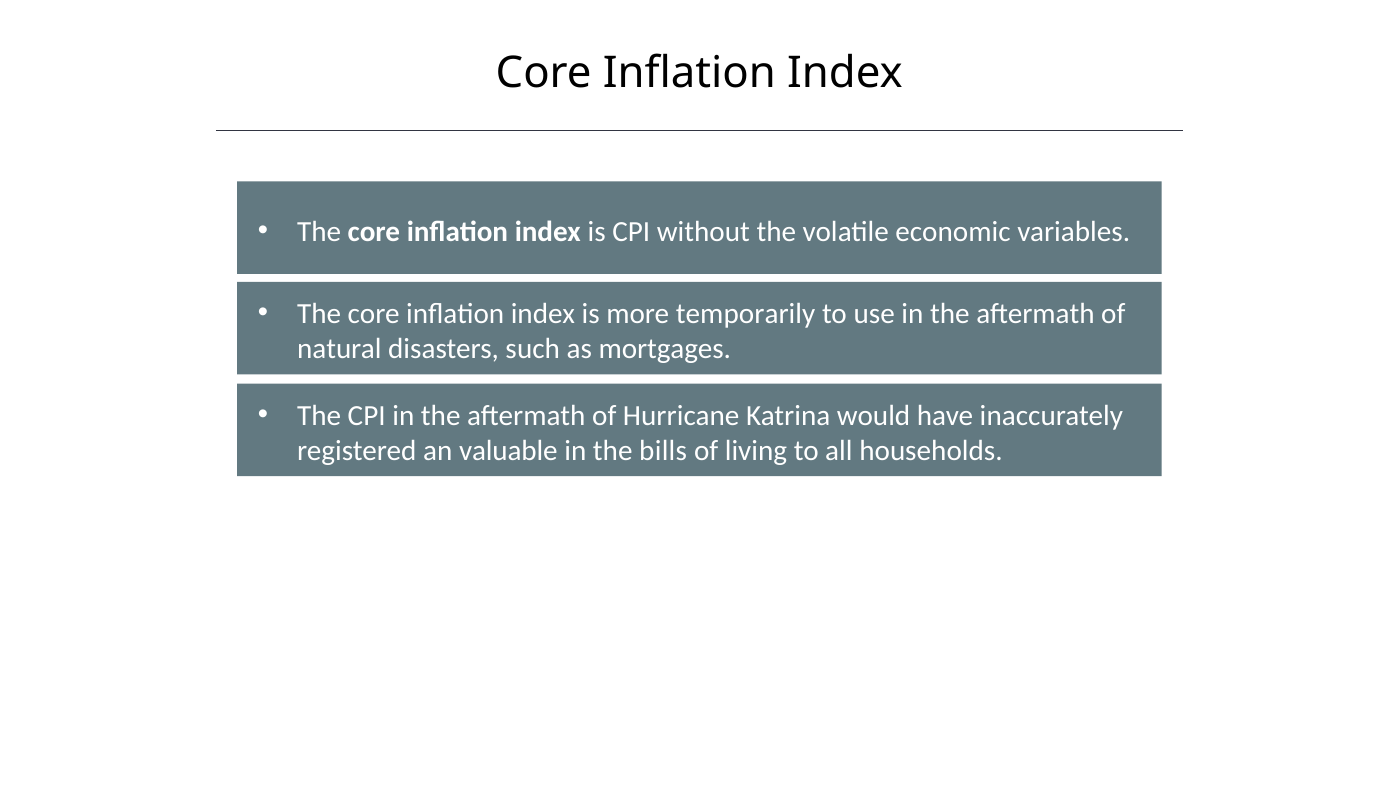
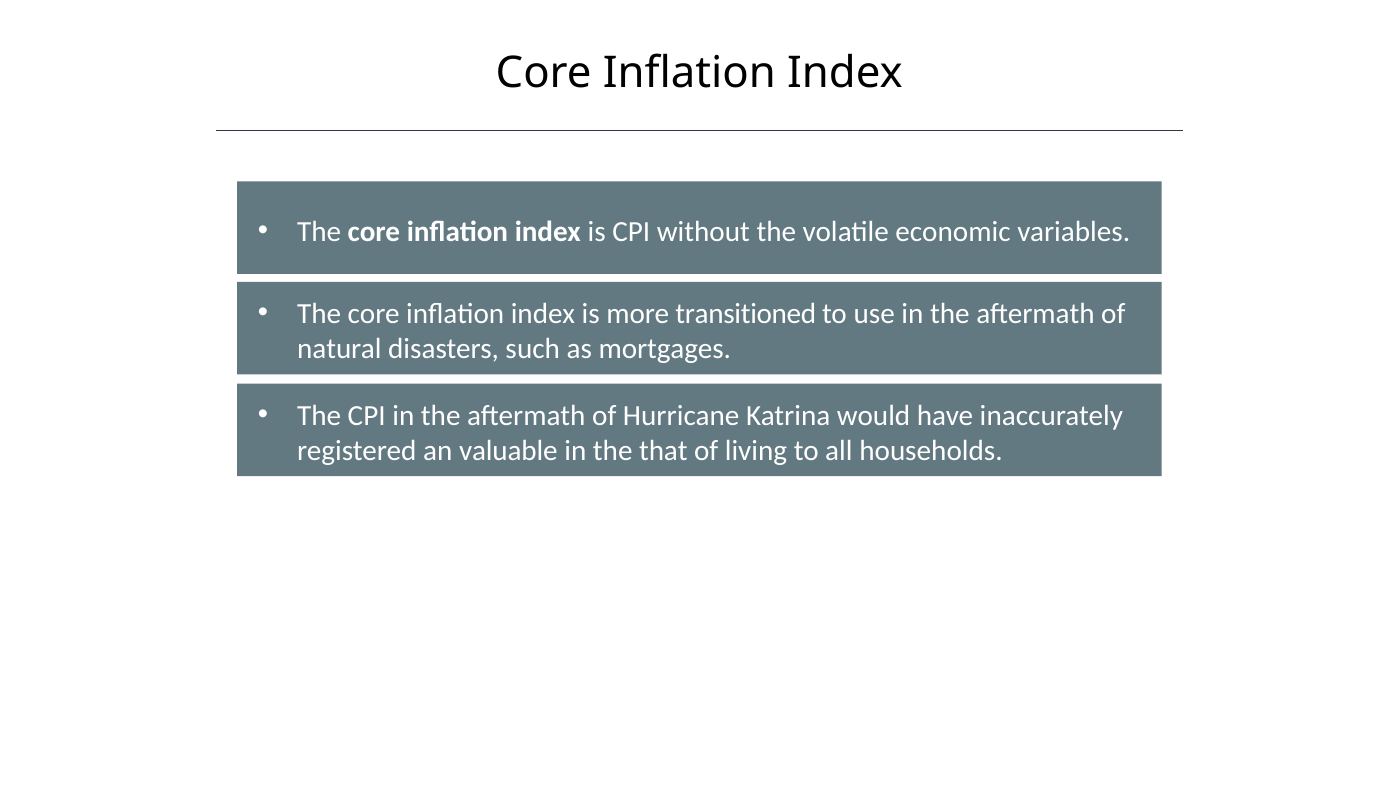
temporarily: temporarily -> transitioned
bills: bills -> that
